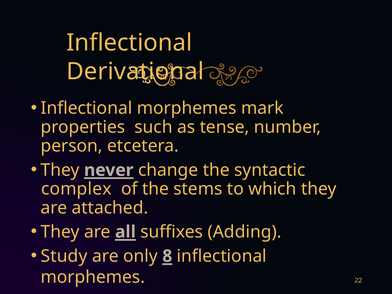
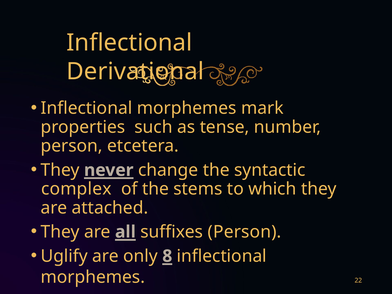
suffixes Adding: Adding -> Person
Study: Study -> Uglify
